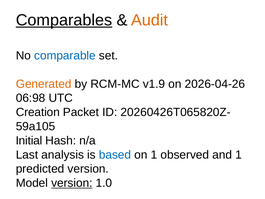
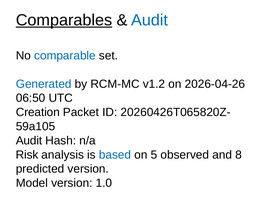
Audit at (150, 20) colour: orange -> blue
Generated colour: orange -> blue
v1.9: v1.9 -> v1.2
06:98: 06:98 -> 06:50
Initial at (29, 140): Initial -> Audit
Last: Last -> Risk
on 1: 1 -> 5
and 1: 1 -> 8
version at (72, 183) underline: present -> none
